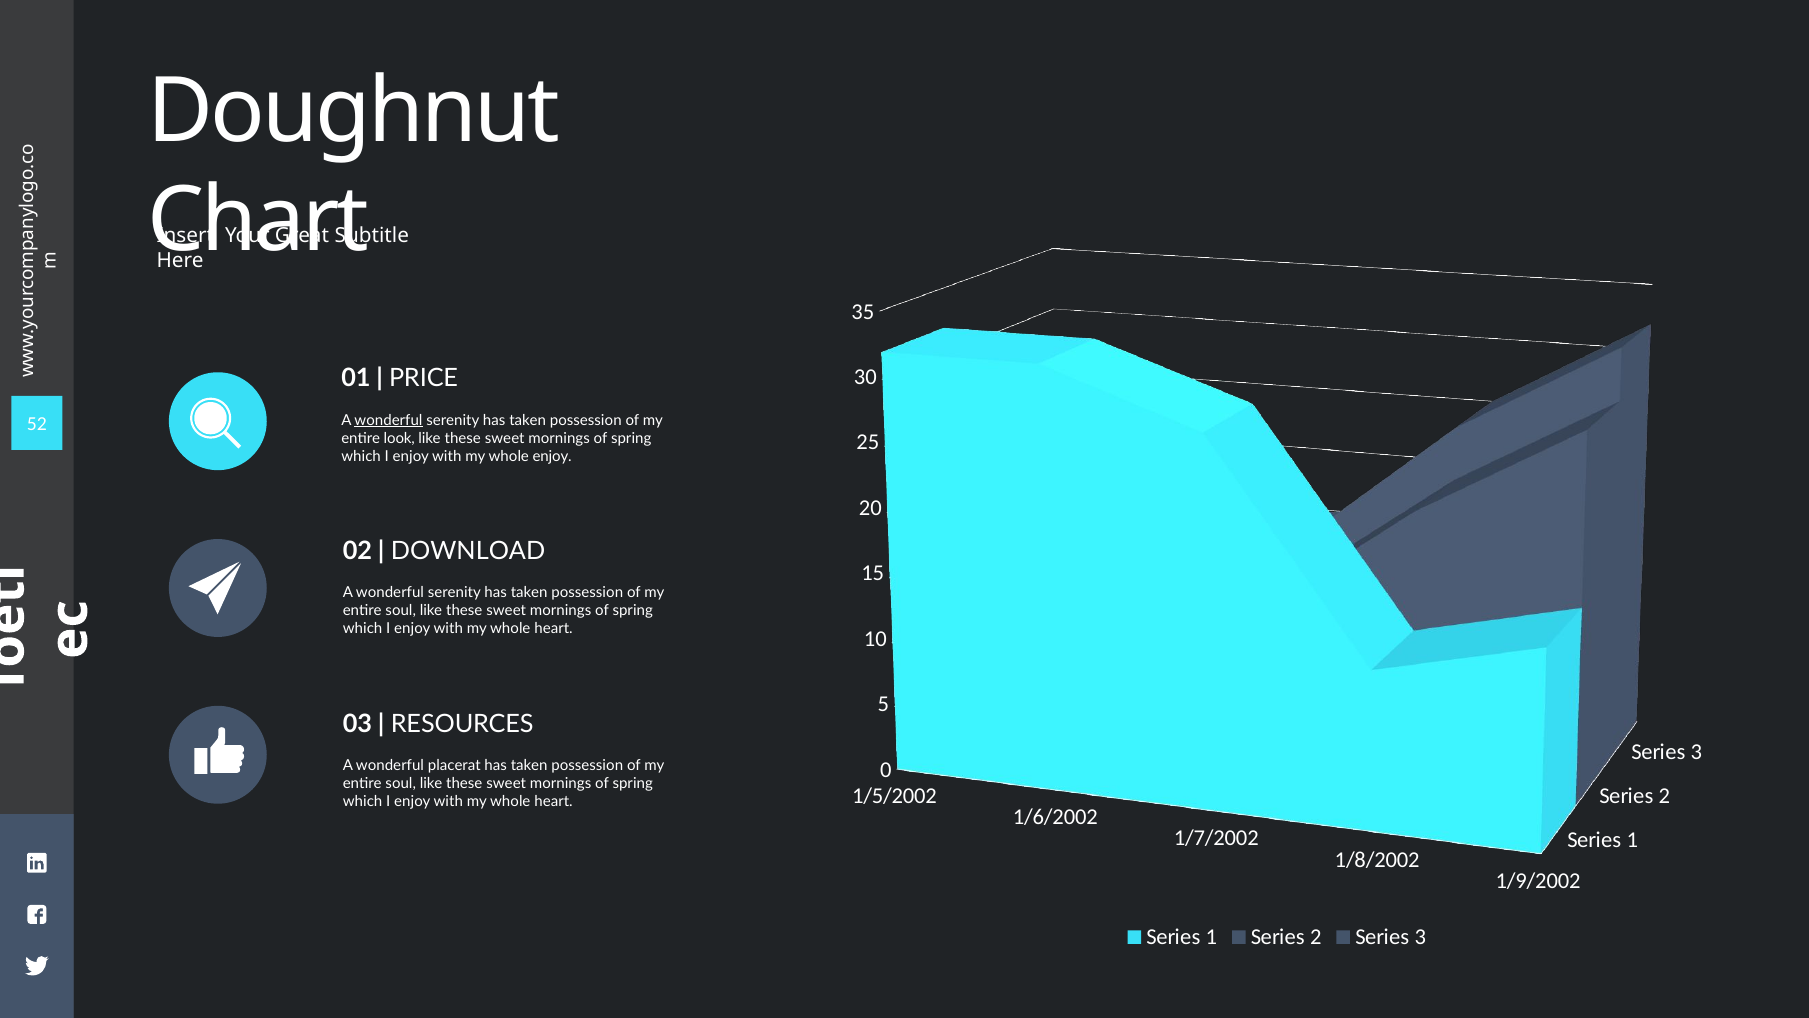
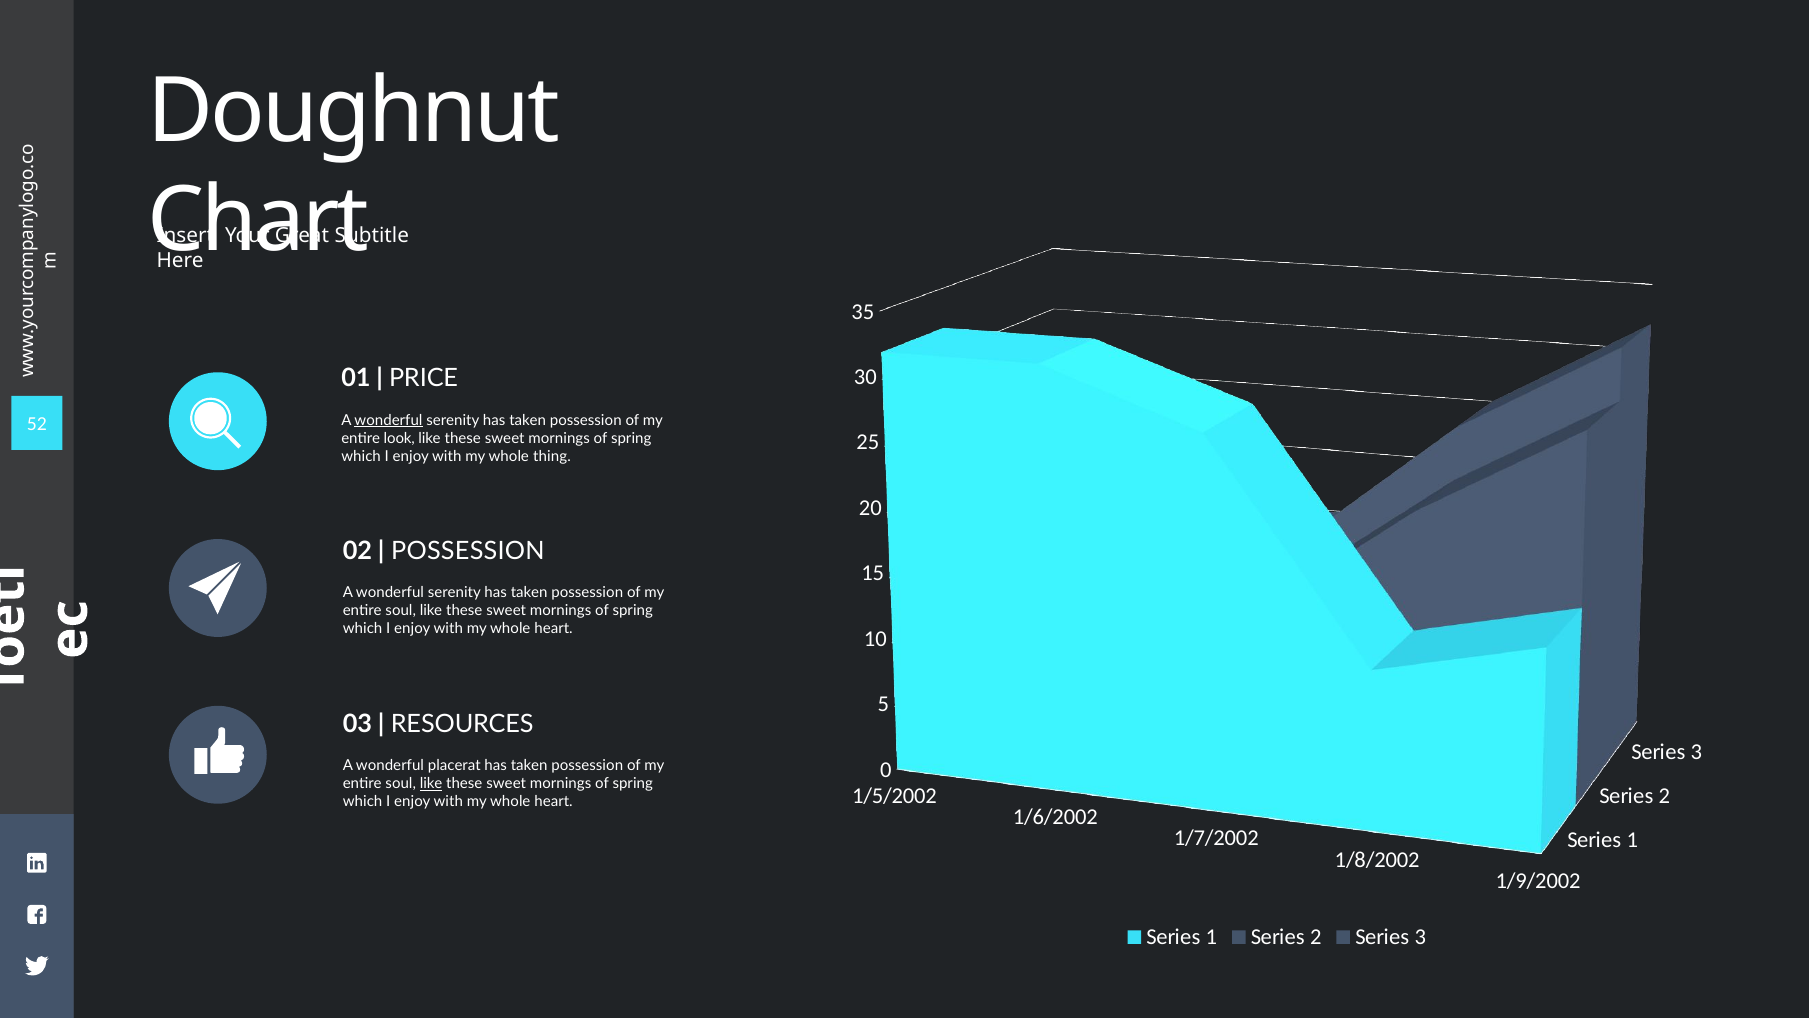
whole enjoy: enjoy -> thing
DOWNLOAD at (468, 551): DOWNLOAD -> POSSESSION
like at (431, 783) underline: none -> present
